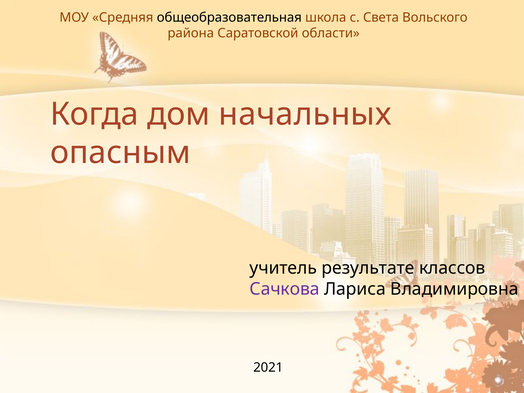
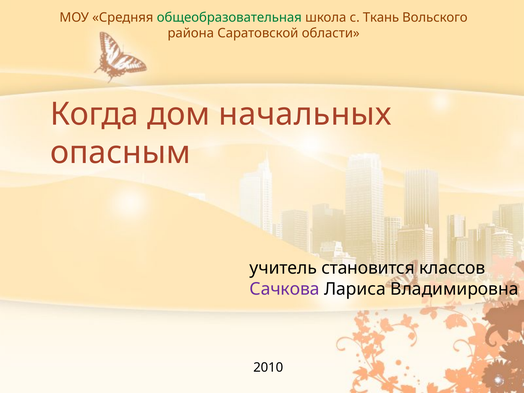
общеобразовательная colour: black -> green
Света: Света -> Ткань
результате: результате -> становится
2021: 2021 -> 2010
